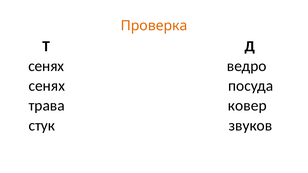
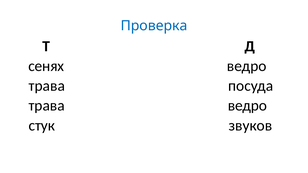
Проверка colour: orange -> blue
сенях at (47, 86): сенях -> трава
трава ковер: ковер -> ведро
